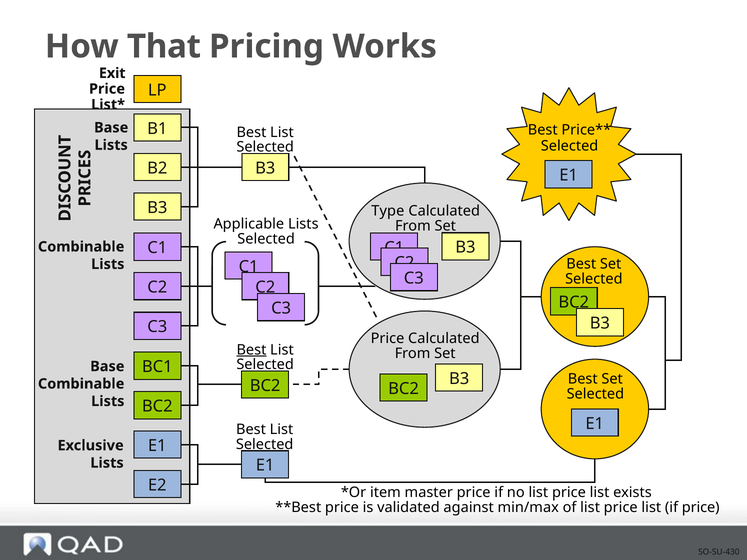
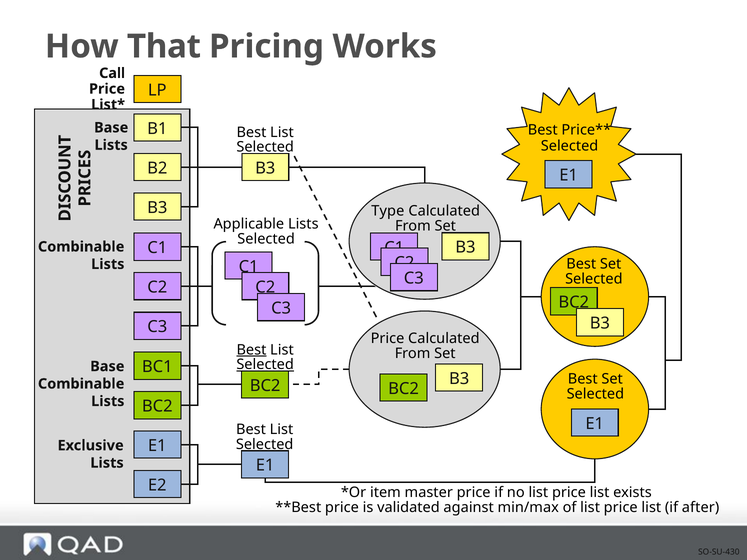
Exit: Exit -> Call
Selected at (265, 365) underline: none -> present
if price: price -> after
